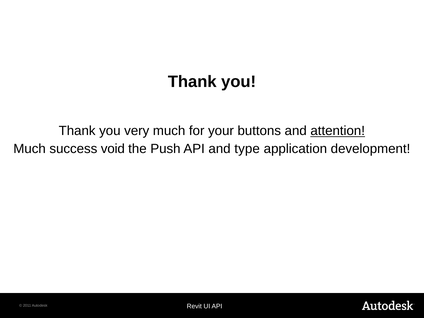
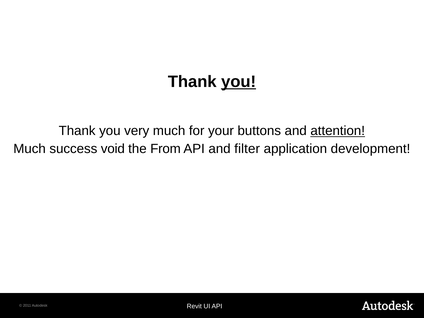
you at (239, 82) underline: none -> present
Push: Push -> From
type: type -> filter
